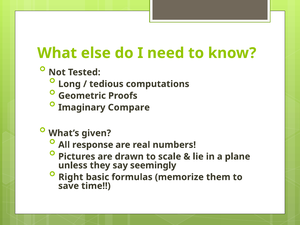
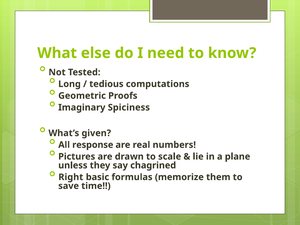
Compare: Compare -> Spiciness
seemingly: seemingly -> chagrined
